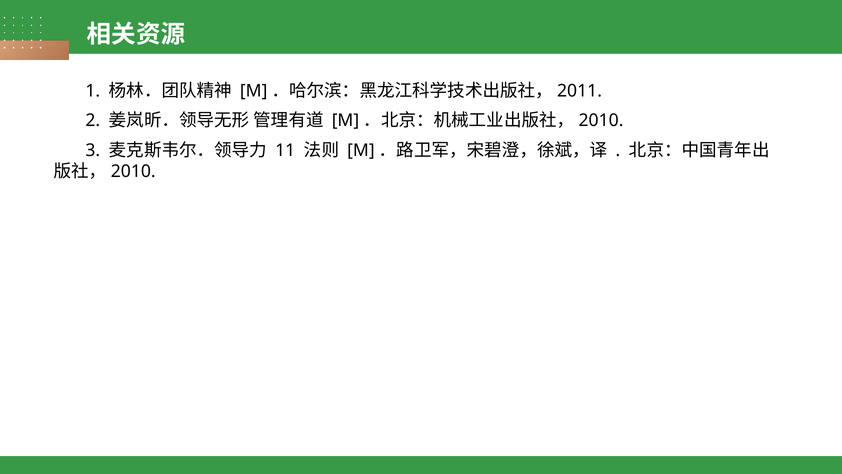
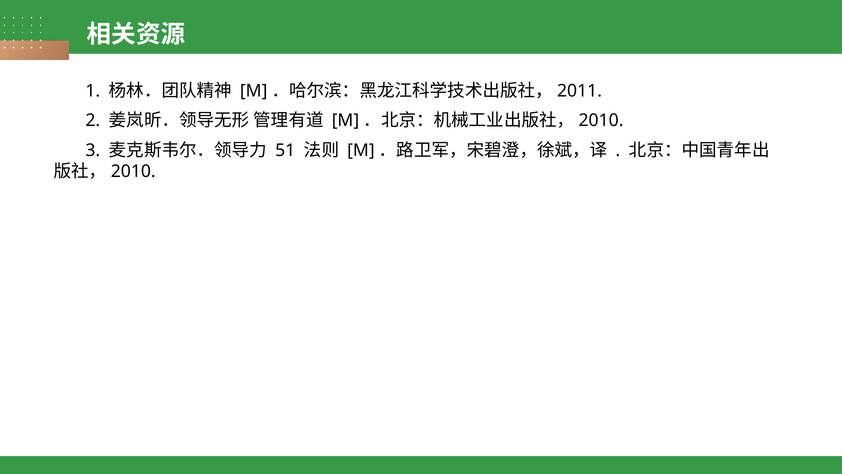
11: 11 -> 51
